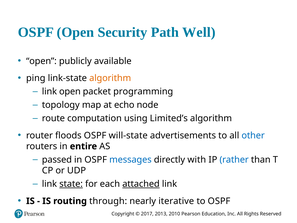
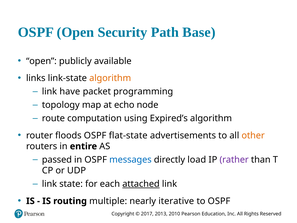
Well: Well -> Base
ping: ping -> links
link open: open -> have
Limited’s: Limited’s -> Expired’s
will-state: will-state -> flat-state
other colour: blue -> orange
with: with -> load
rather colour: blue -> purple
state underline: present -> none
through: through -> multiple
